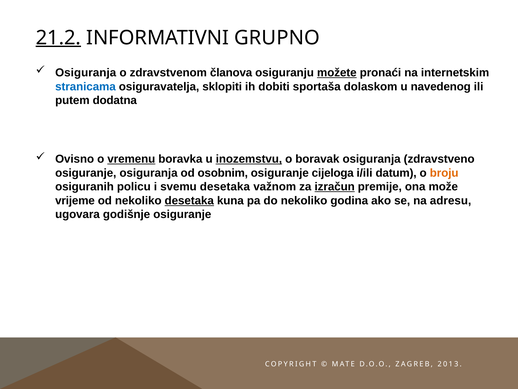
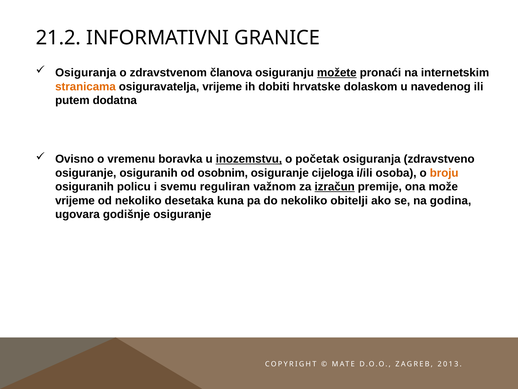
21.2 underline: present -> none
GRUPNO: GRUPNO -> GRANICE
stranicama colour: blue -> orange
osiguravatelja sklopiti: sklopiti -> vrijeme
sportaša: sportaša -> hrvatske
vremenu underline: present -> none
boravak: boravak -> početak
osiguranje osiguranja: osiguranja -> osiguranih
datum: datum -> osoba
svemu desetaka: desetaka -> reguliran
desetaka at (189, 200) underline: present -> none
godina: godina -> obitelji
adresu: adresu -> godina
